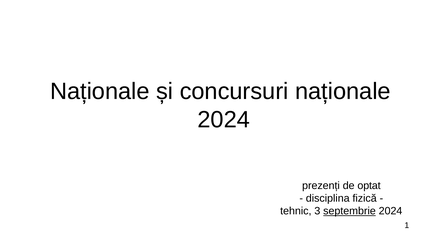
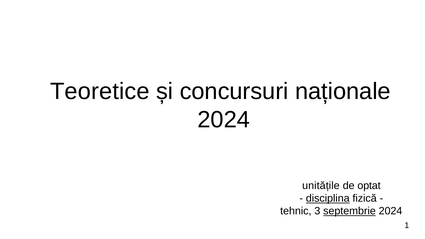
Naționale at (100, 91): Naționale -> Teoretice
prezenți: prezenți -> unitățile
disciplina underline: none -> present
